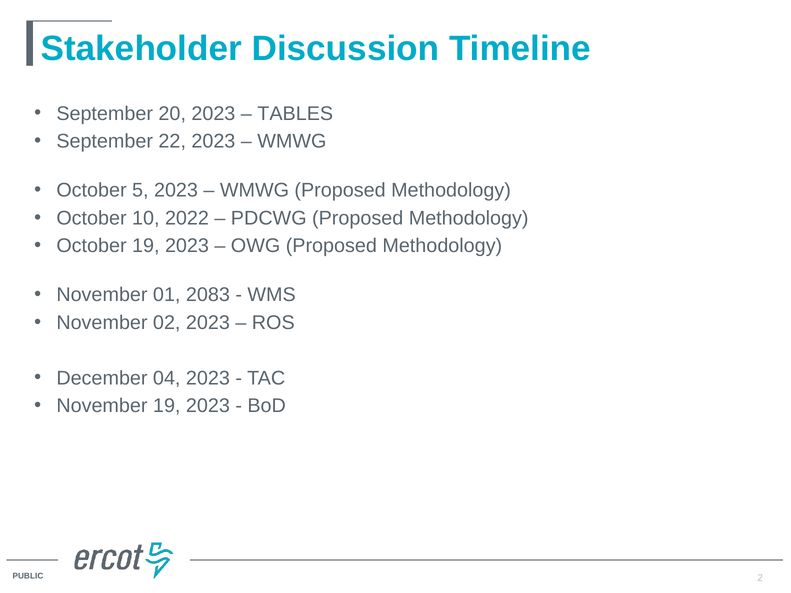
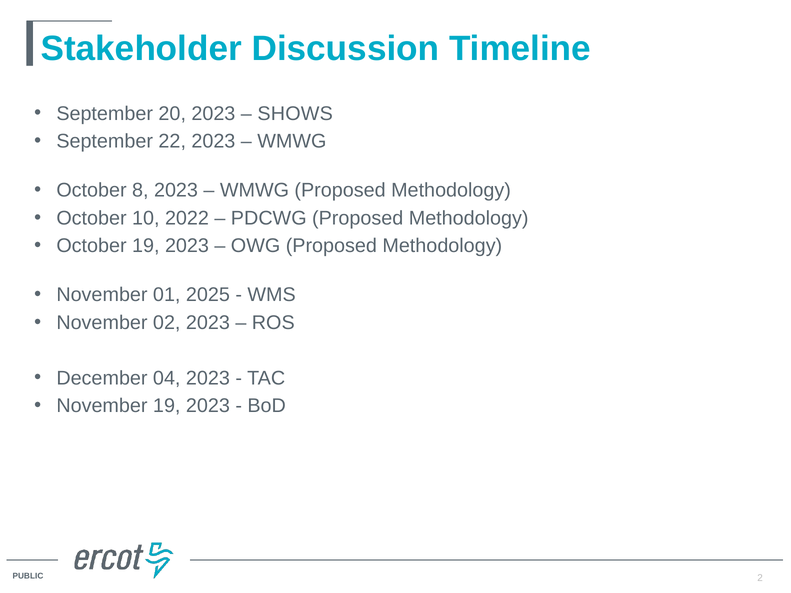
TABLES: TABLES -> SHOWS
5: 5 -> 8
2083: 2083 -> 2025
